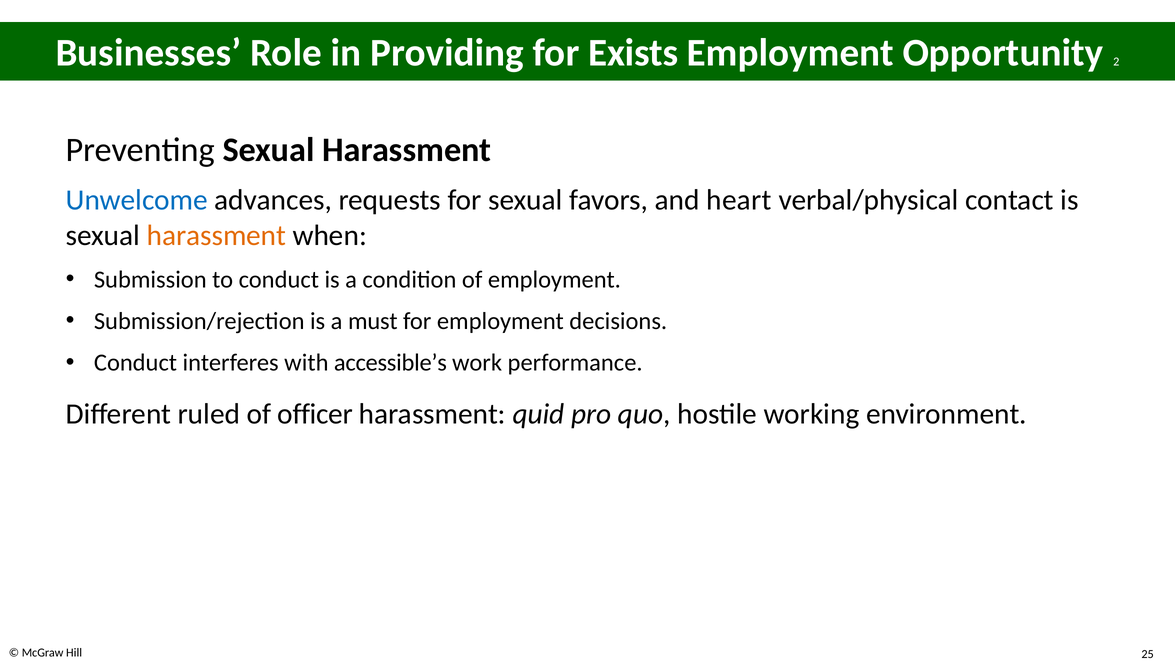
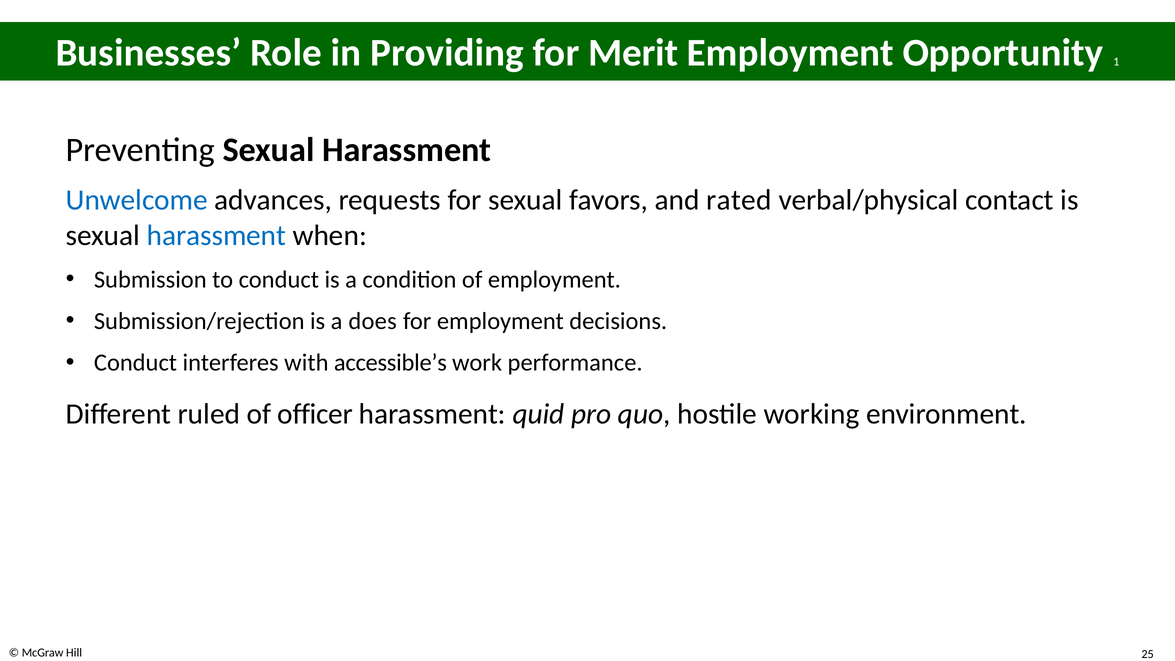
Exists: Exists -> Merit
2: 2 -> 1
heart: heart -> rated
harassment at (216, 235) colour: orange -> blue
must: must -> does
